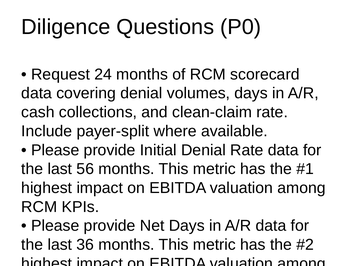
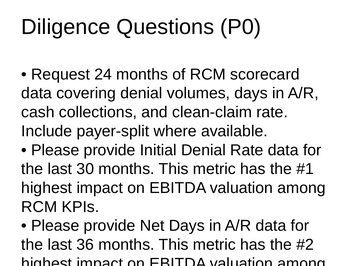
56: 56 -> 30
